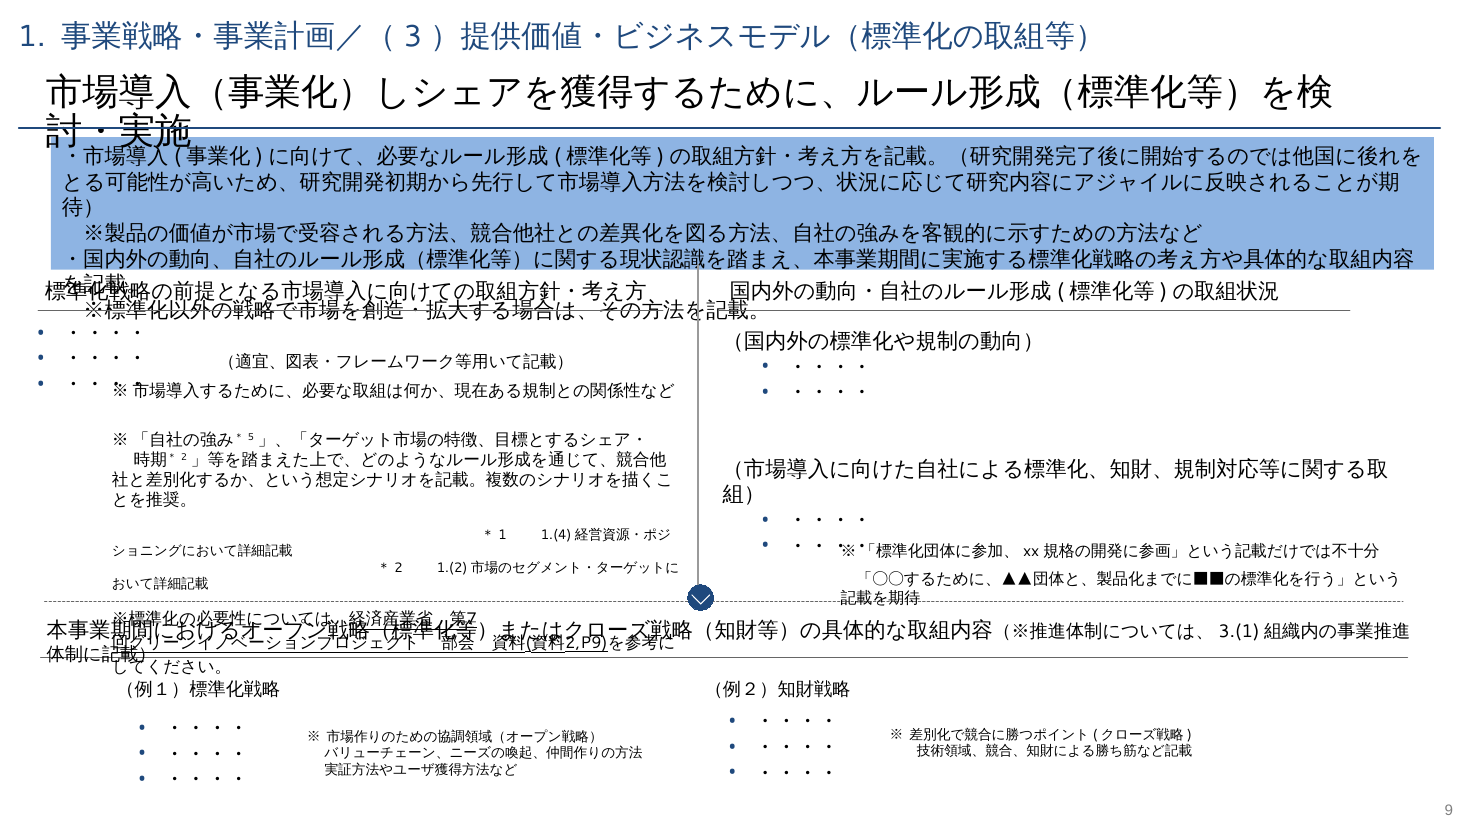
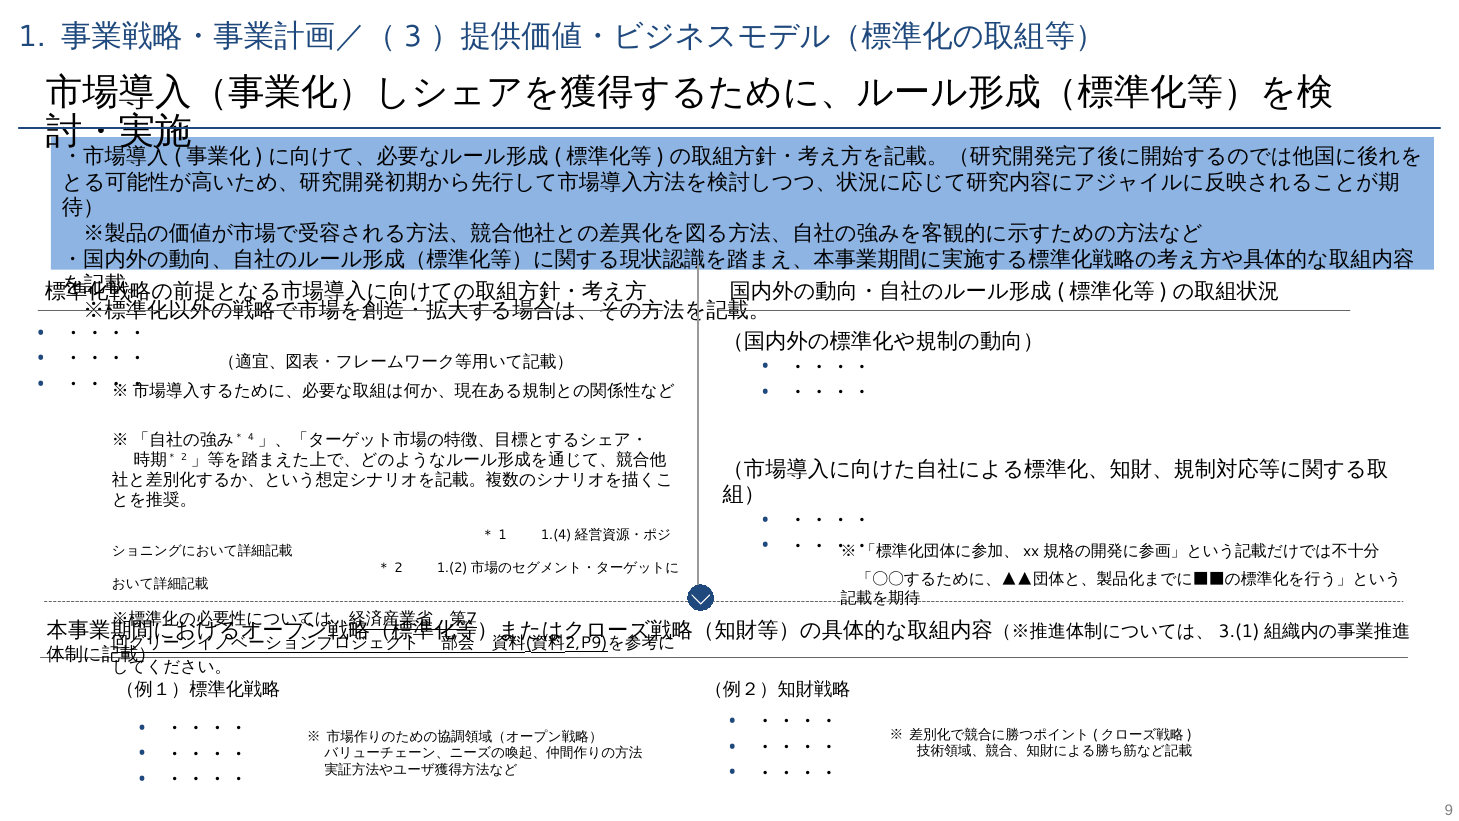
5: 5 -> 4
